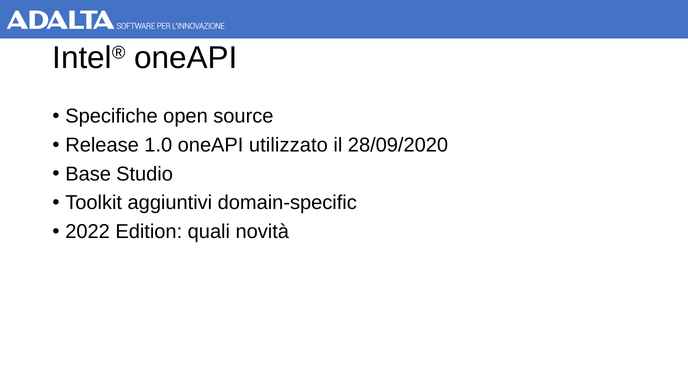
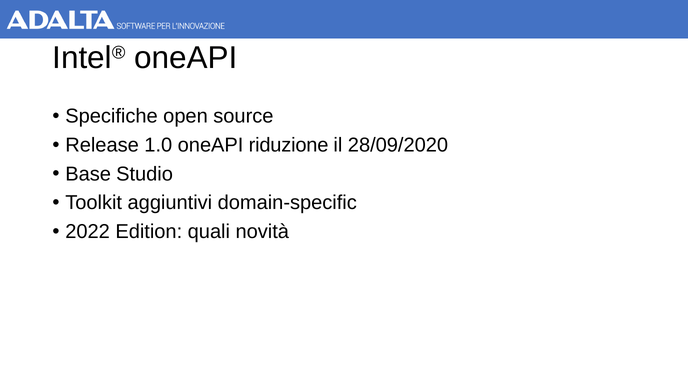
utilizzato: utilizzato -> riduzione
